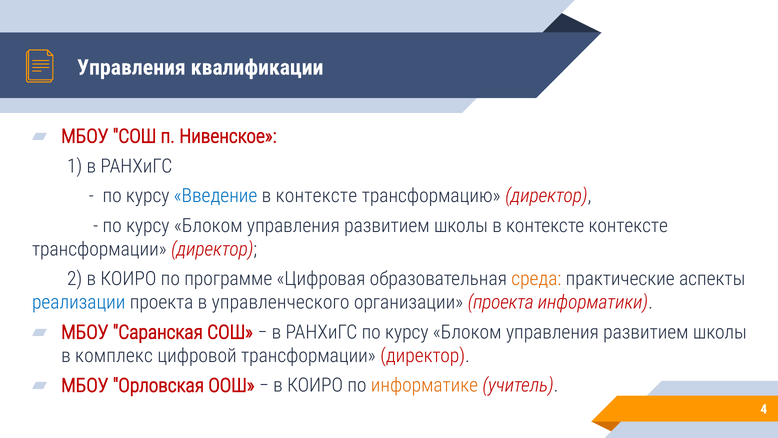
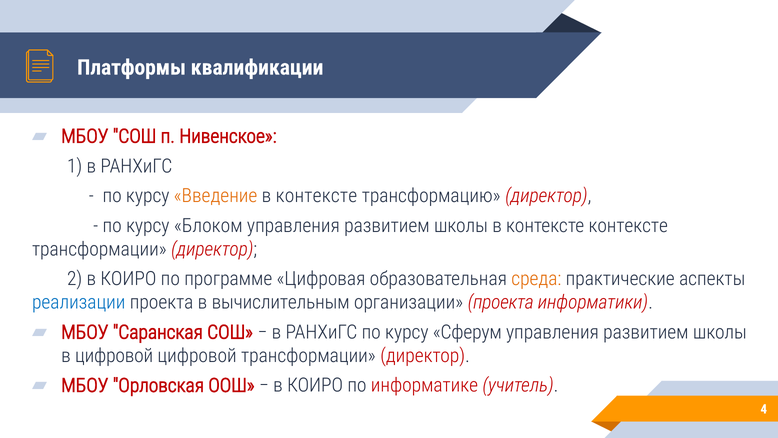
Управления at (131, 67): Управления -> Платформы
Введение colour: blue -> orange
управленческого: управленческого -> вычислительным
РАНХиГС по курсу Блоком: Блоком -> Сферум
в комплекс: комплекс -> цифровой
информатике colour: orange -> red
